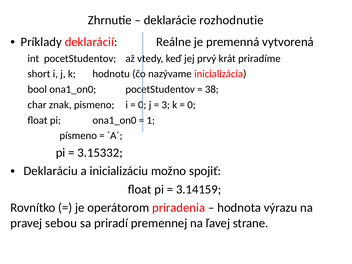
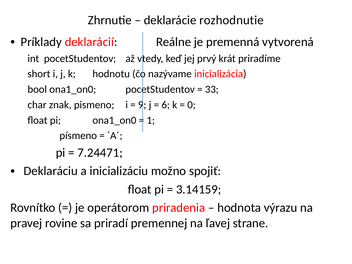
38: 38 -> 33
0 at (142, 105): 0 -> 9
3: 3 -> 6
3.15332: 3.15332 -> 7.24471
sebou: sebou -> rovine
